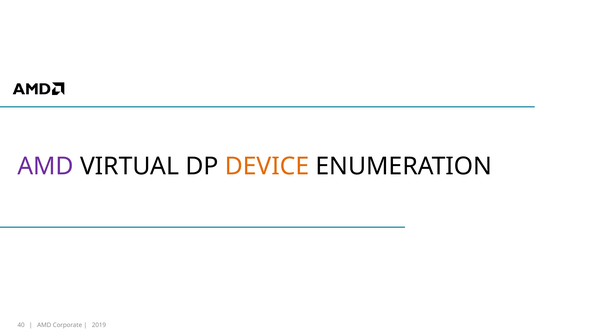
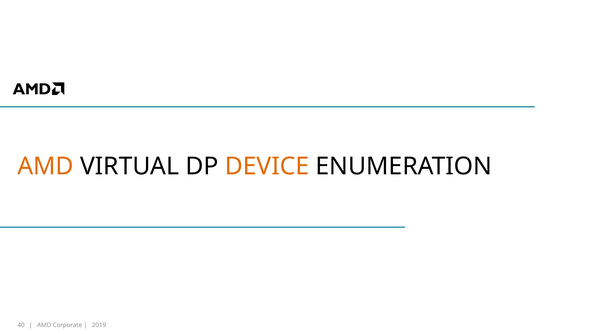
AMD at (46, 167) colour: purple -> orange
